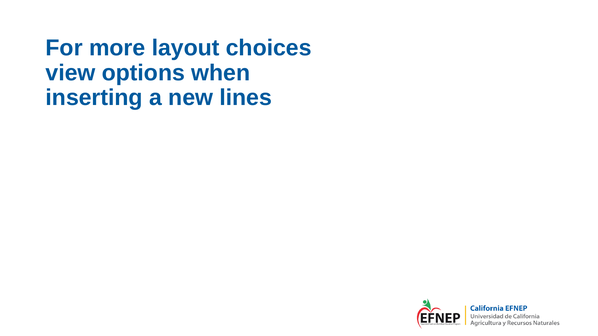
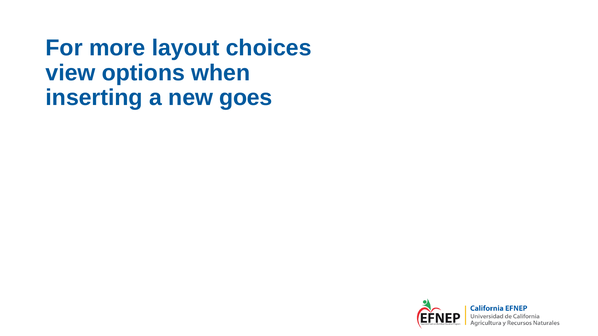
lines: lines -> goes
